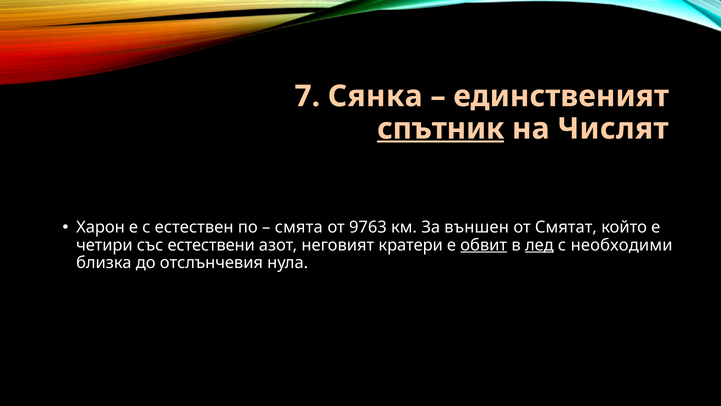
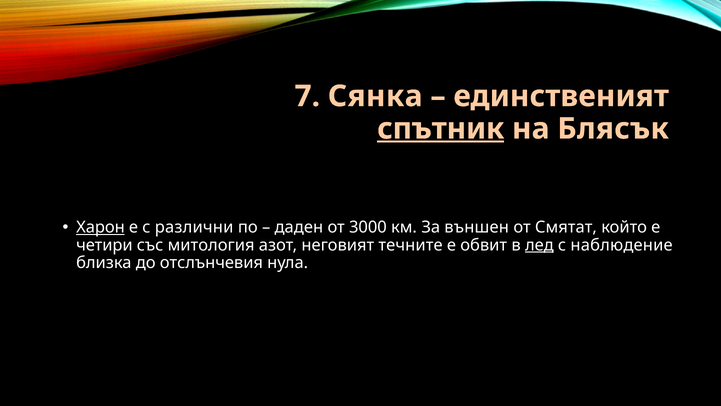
Числят: Числят -> Блясък
Харон underline: none -> present
естествен: естествен -> различни
смята: смята -> даден
9763: 9763 -> 3000
естествени: естествени -> митология
кратери: кратери -> течните
обвит underline: present -> none
необходими: необходими -> наблюдение
